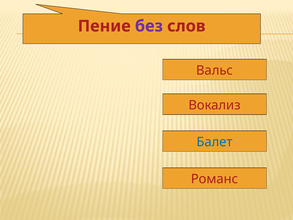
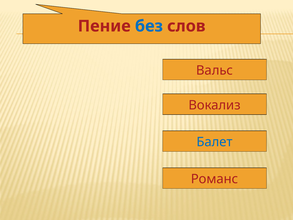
без colour: purple -> blue
